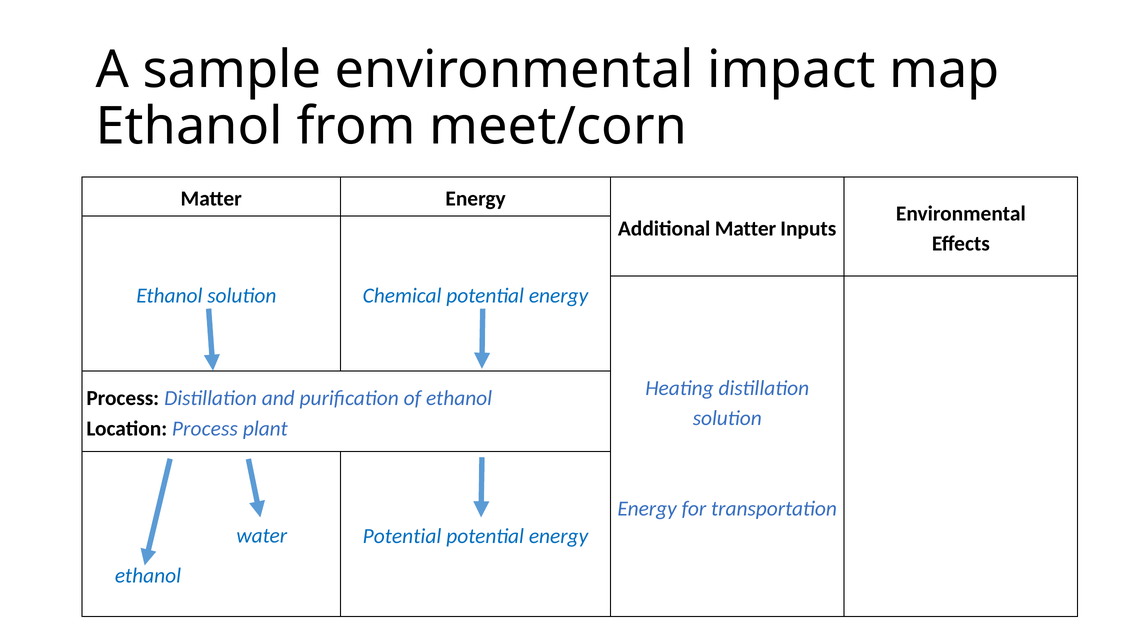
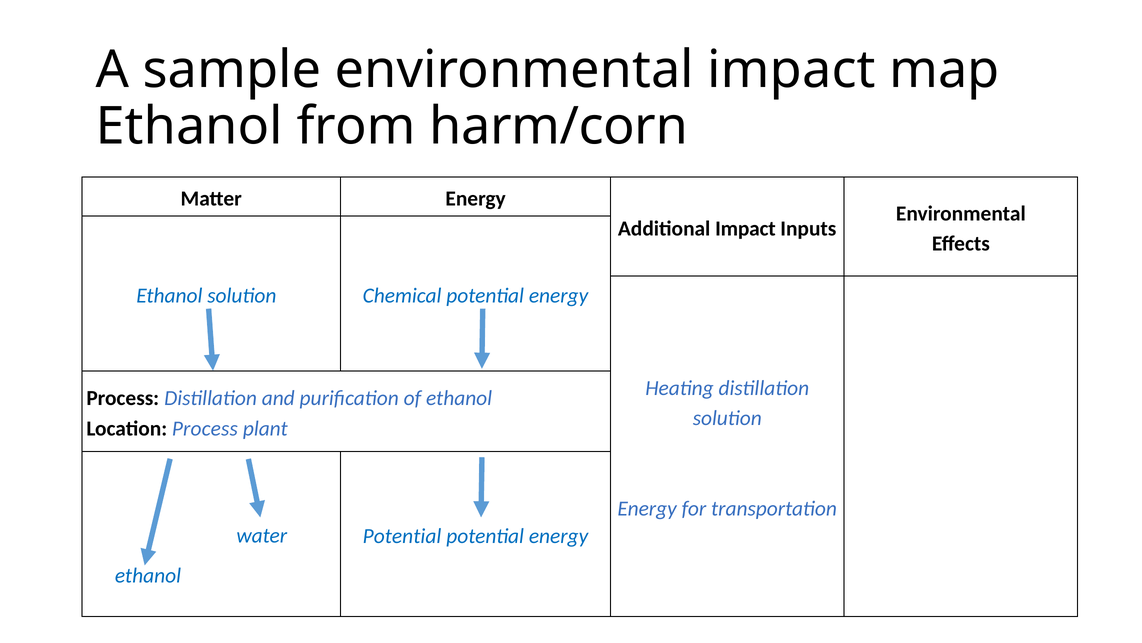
meet/corn: meet/corn -> harm/corn
Additional Matter: Matter -> Impact
